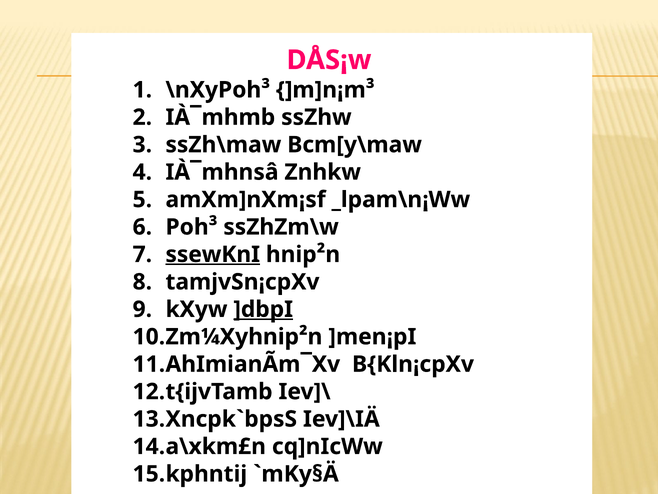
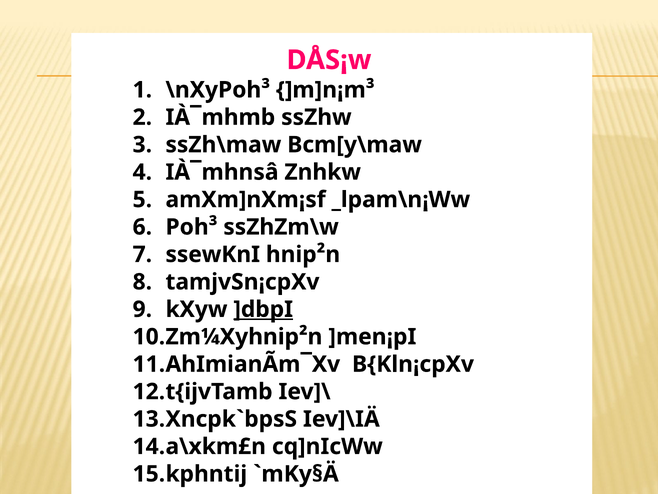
ssewKnI underline: present -> none
